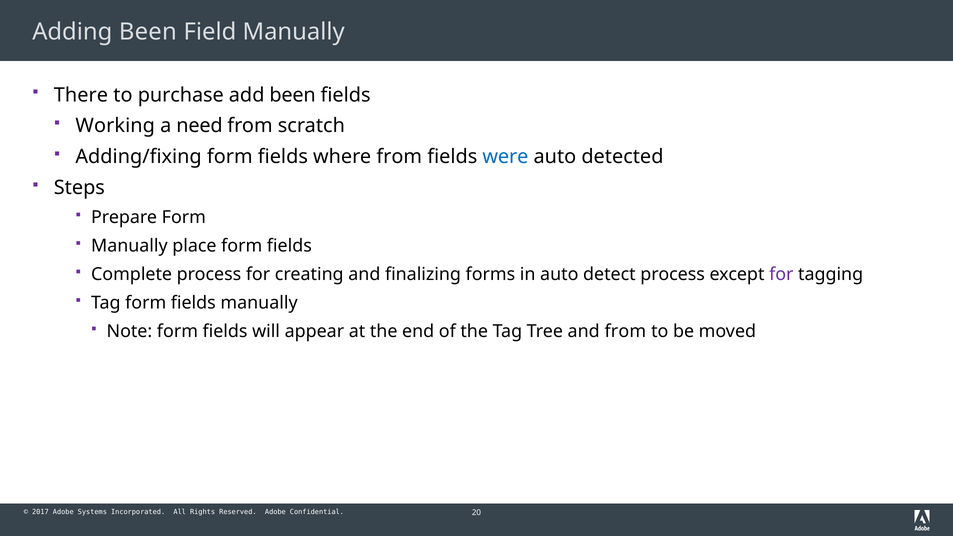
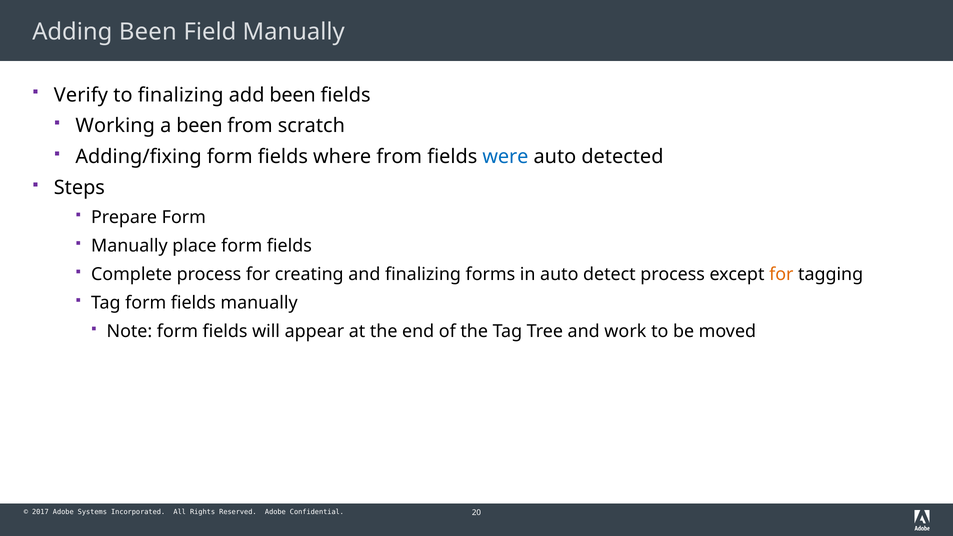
There: There -> Verify
to purchase: purchase -> finalizing
a need: need -> been
for at (781, 275) colour: purple -> orange
and from: from -> work
